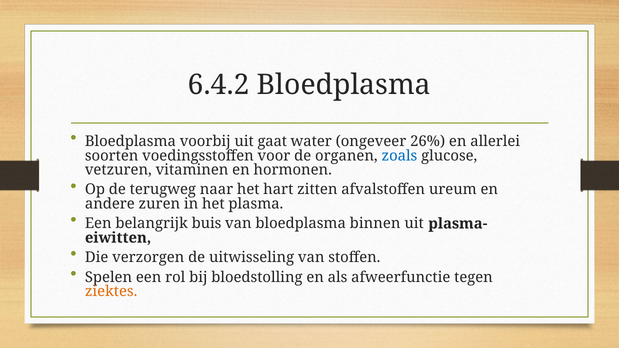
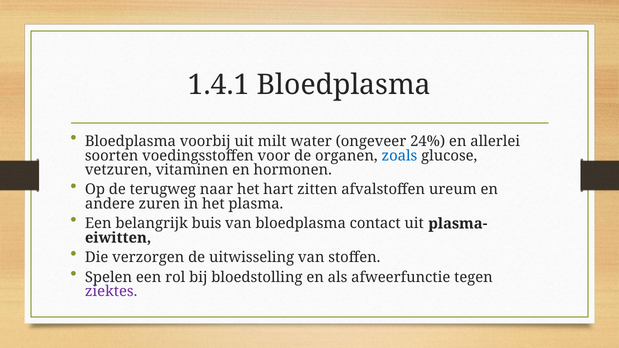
6.4.2: 6.4.2 -> 1.4.1
gaat: gaat -> milt
26%: 26% -> 24%
binnen: binnen -> contact
ziektes colour: orange -> purple
